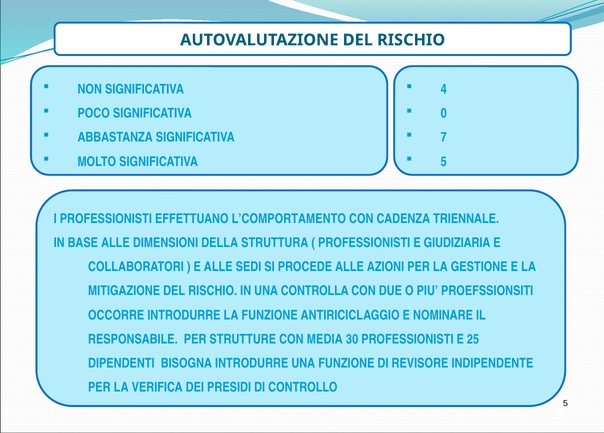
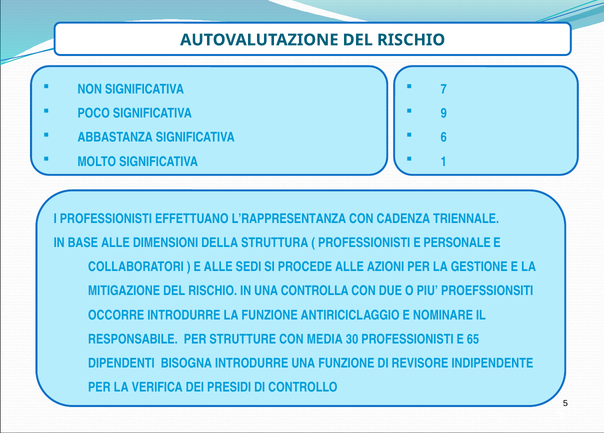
4: 4 -> 7
0: 0 -> 9
7: 7 -> 6
5 at (444, 161): 5 -> 1
L’COMPORTAMENTO: L’COMPORTAMENTO -> L’RAPPRESENTANZA
GIUDIZIARIA: GIUDIZIARIA -> PERSONALE
25: 25 -> 65
